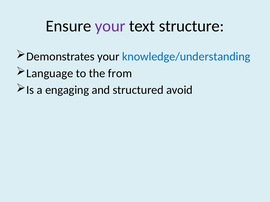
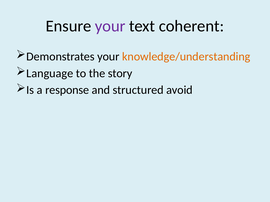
structure: structure -> coherent
knowledge/understanding colour: blue -> orange
from: from -> story
engaging: engaging -> response
